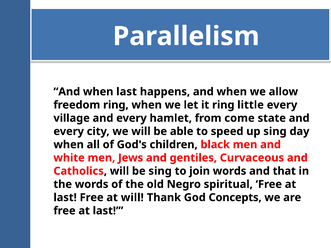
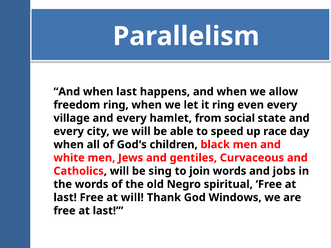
little: little -> even
come: come -> social
up sing: sing -> race
that: that -> jobs
Concepts: Concepts -> Windows
